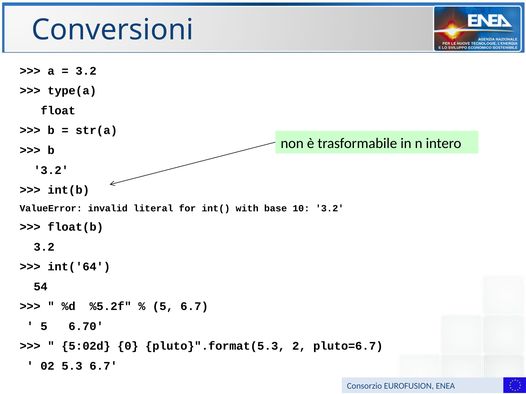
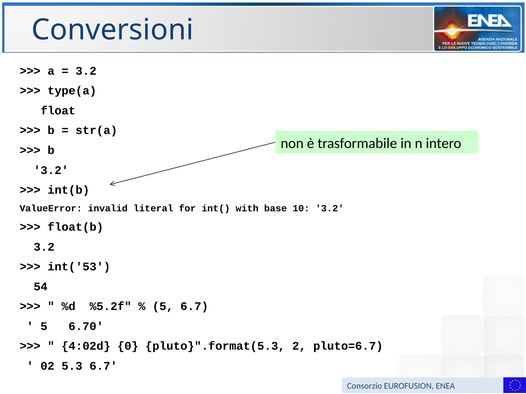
int('64: int('64 -> int('53
5:02d: 5:02d -> 4:02d
